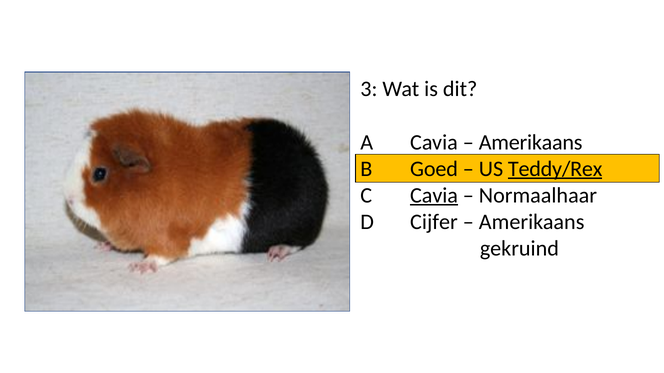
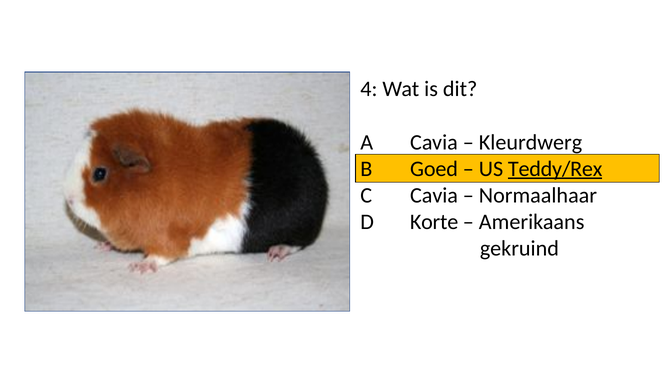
3: 3 -> 4
Amerikaans at (531, 142): Amerikaans -> Kleurdwerg
Cavia at (434, 196) underline: present -> none
Cijfer: Cijfer -> Korte
